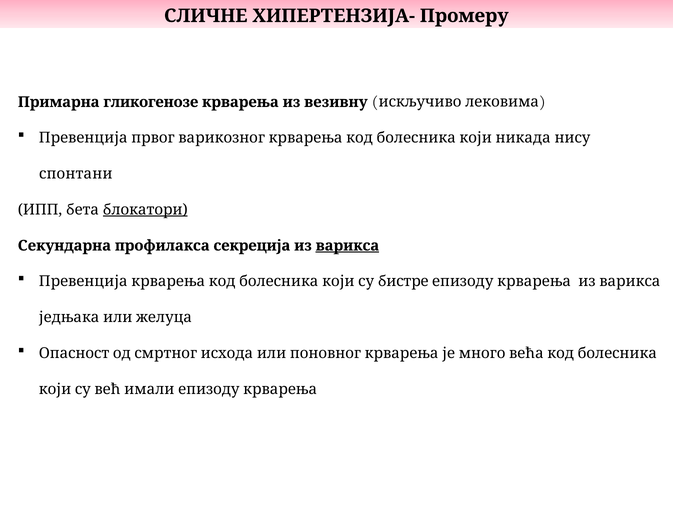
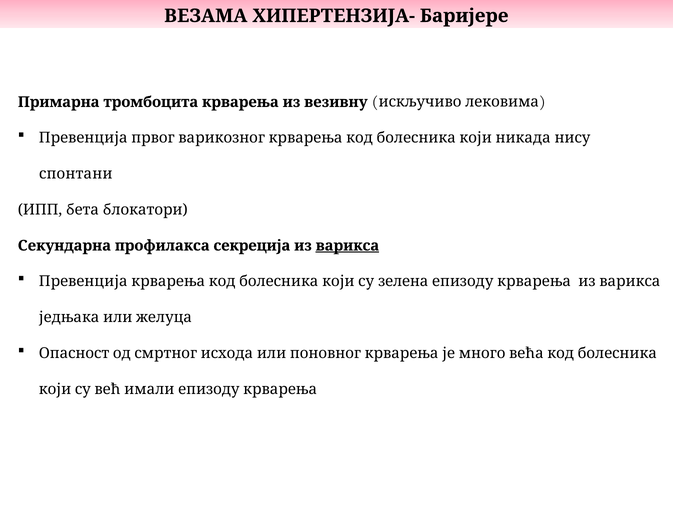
СЛИЧНЕ: СЛИЧНЕ -> ВЕЗАМА
Промеру: Промеру -> Баријере
гликогенозе: гликогенозе -> тромбоцита
блокатори underline: present -> none
бистре: бистре -> зелена
